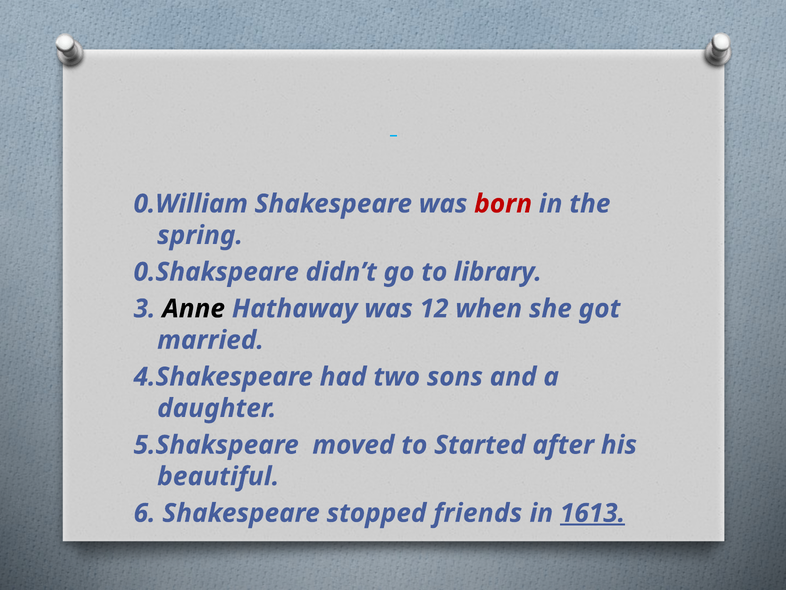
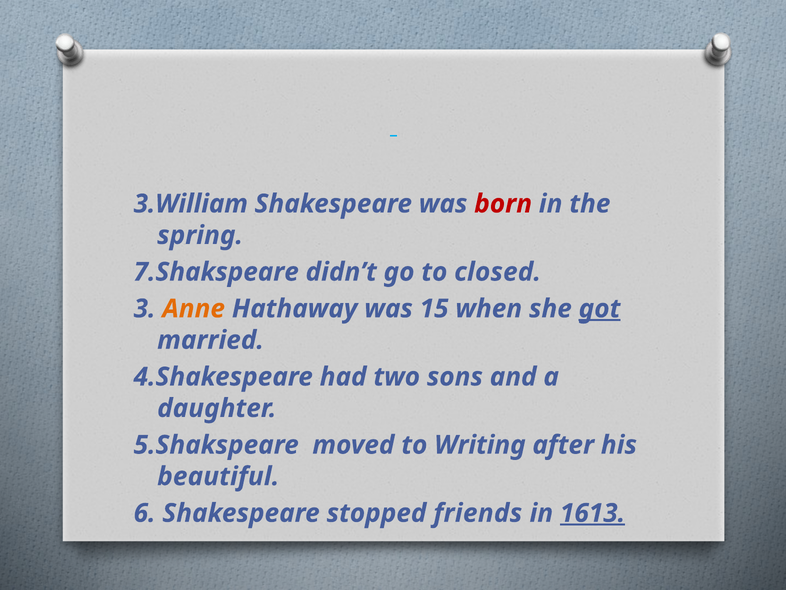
0.William: 0.William -> 3.William
0.Shakspeare: 0.Shakspeare -> 7.Shakspeare
library: library -> closed
Anne colour: black -> orange
12: 12 -> 15
got underline: none -> present
Started: Started -> Writing
